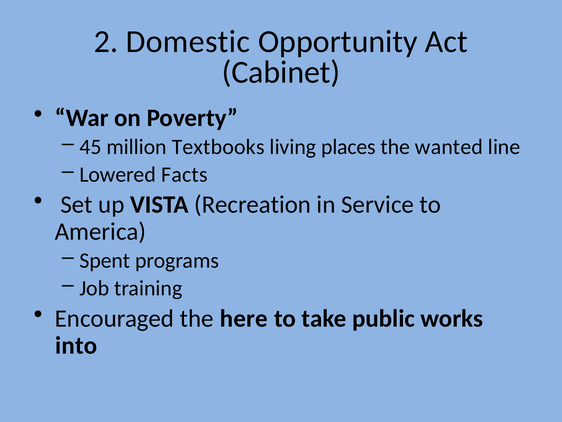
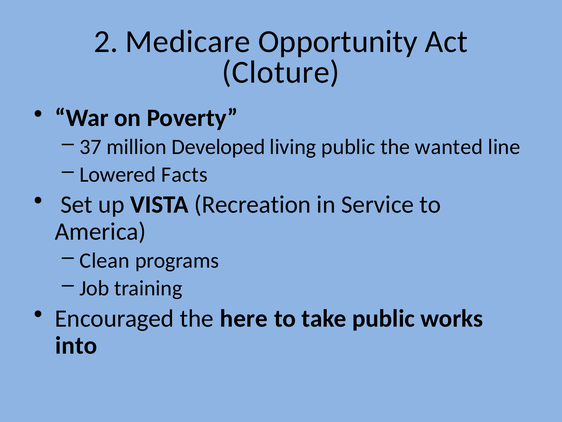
Domestic: Domestic -> Medicare
Cabinet: Cabinet -> Cloture
45: 45 -> 37
Textbooks: Textbooks -> Developed
living places: places -> public
Spent: Spent -> Clean
